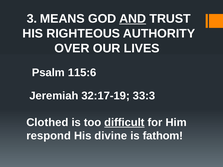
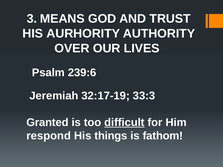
AND underline: present -> none
RIGHTEOUS: RIGHTEOUS -> AURHORITY
115:6: 115:6 -> 239:6
Clothed: Clothed -> Granted
divine: divine -> things
